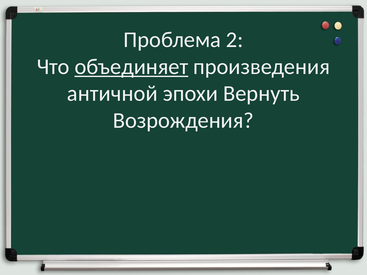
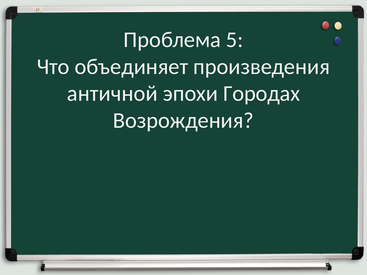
2: 2 -> 5
объединяет underline: present -> none
Вернуть: Вернуть -> Городах
